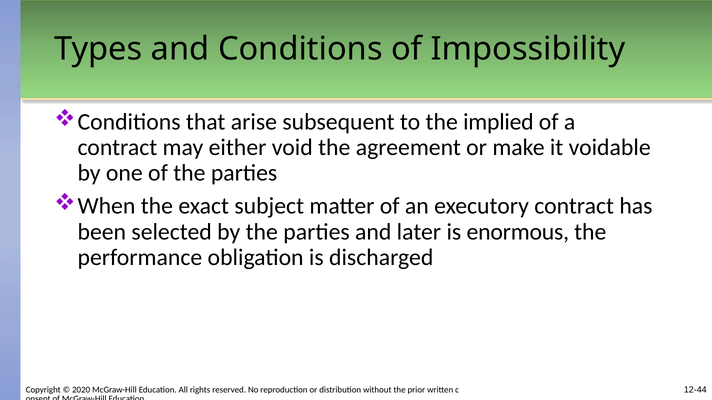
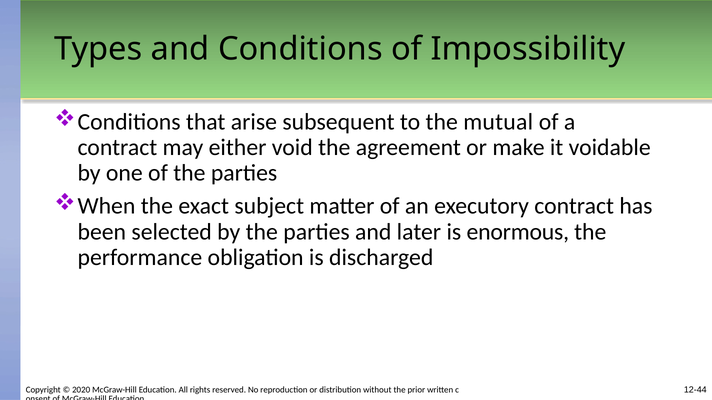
implied: implied -> mutual
